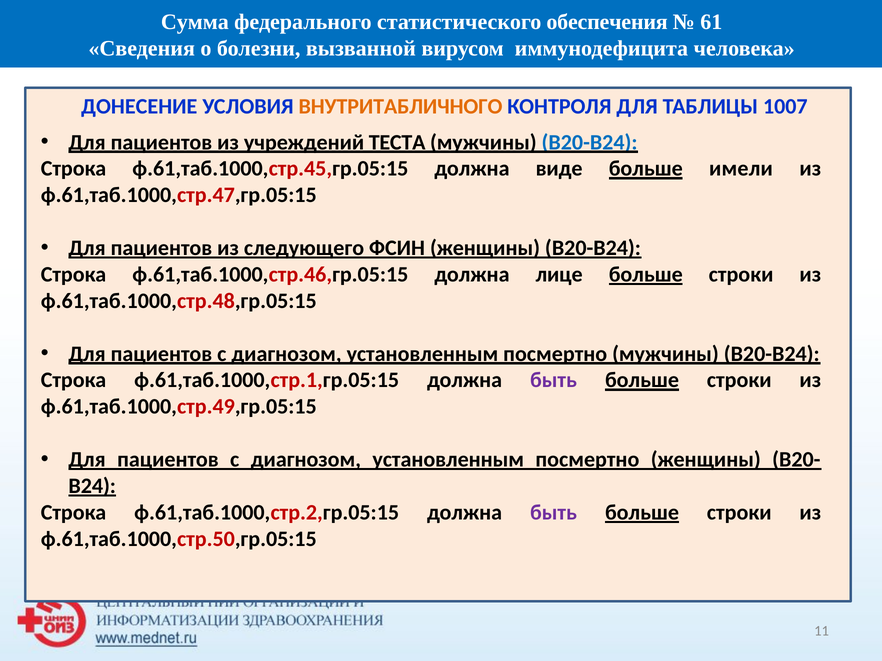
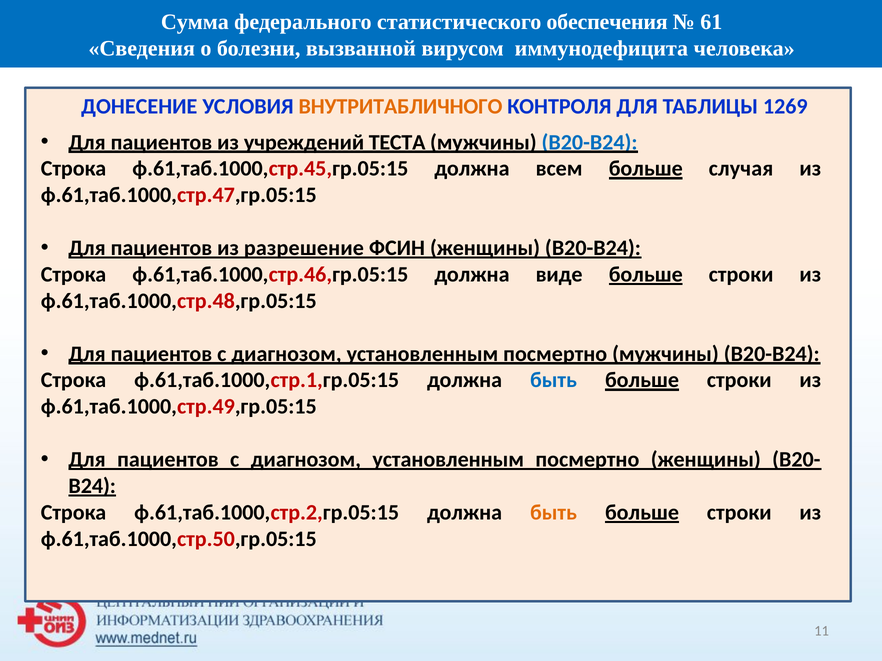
1007: 1007 -> 1269
виде: виде -> всем
имели: имели -> случая
следующего: следующего -> разрешение
лице: лице -> виде
быть at (554, 380) colour: purple -> blue
быть at (554, 513) colour: purple -> orange
